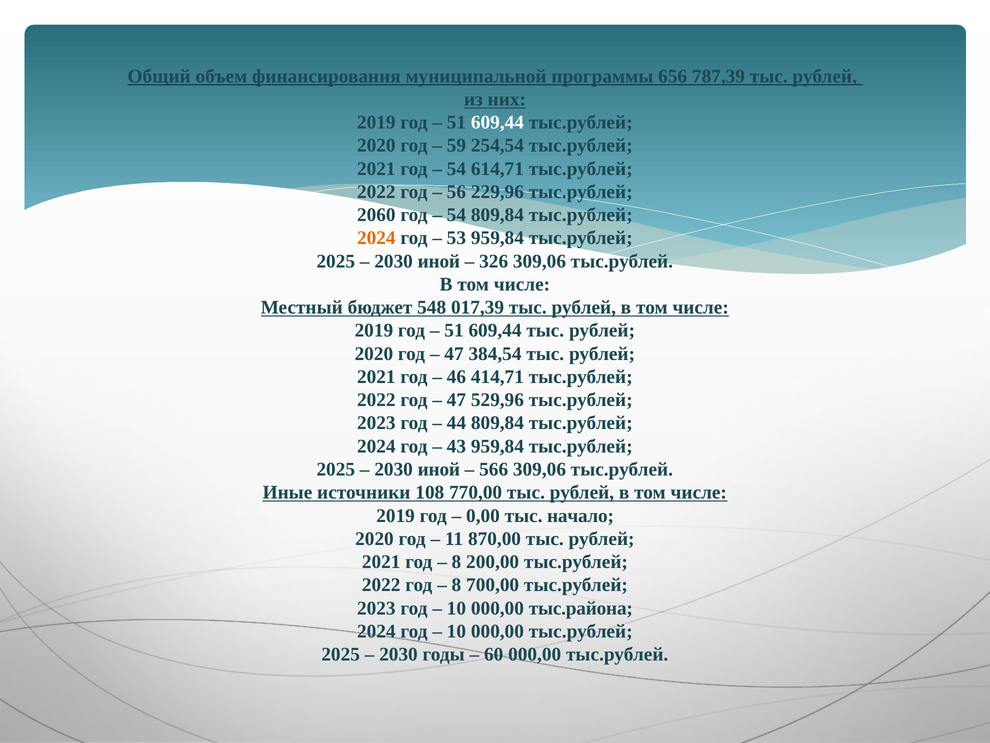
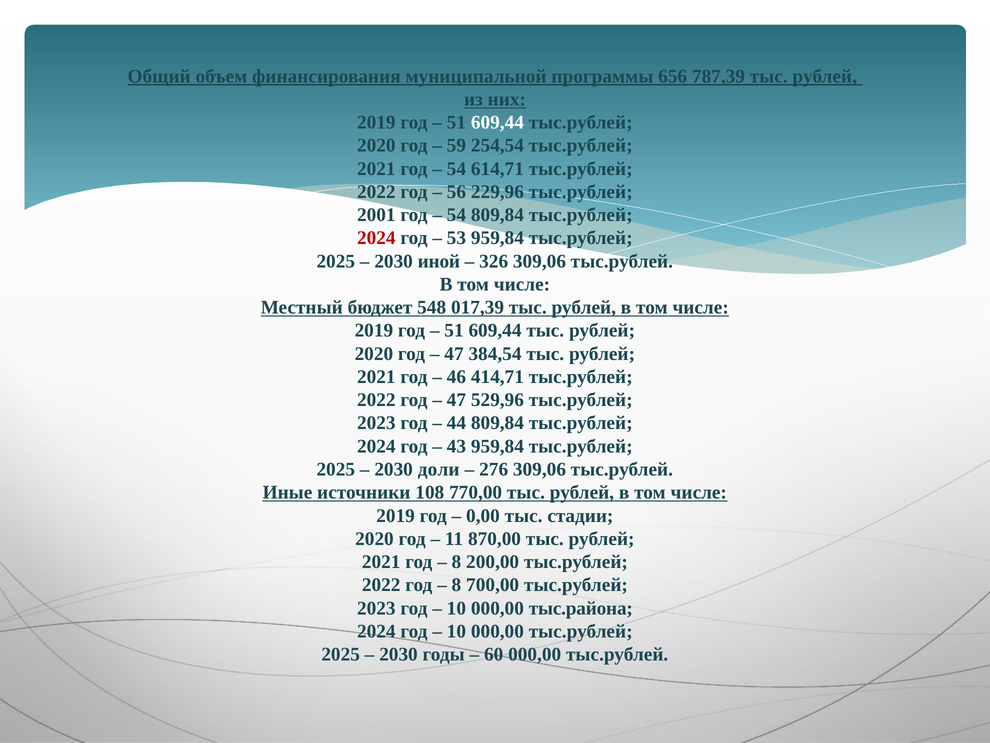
2060: 2060 -> 2001
2024 at (376, 238) colour: orange -> red
иной at (439, 469): иной -> доли
566: 566 -> 276
начало: начало -> стадии
